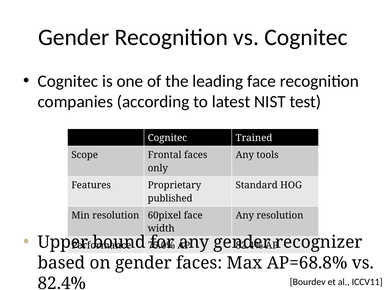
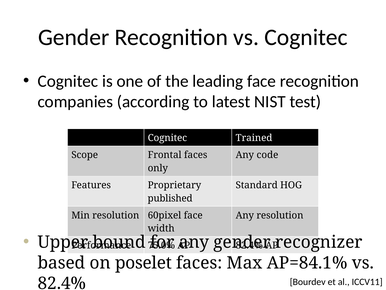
tools: tools -> code
on gender: gender -> poselet
AP=68.8%: AP=68.8% -> AP=84.1%
